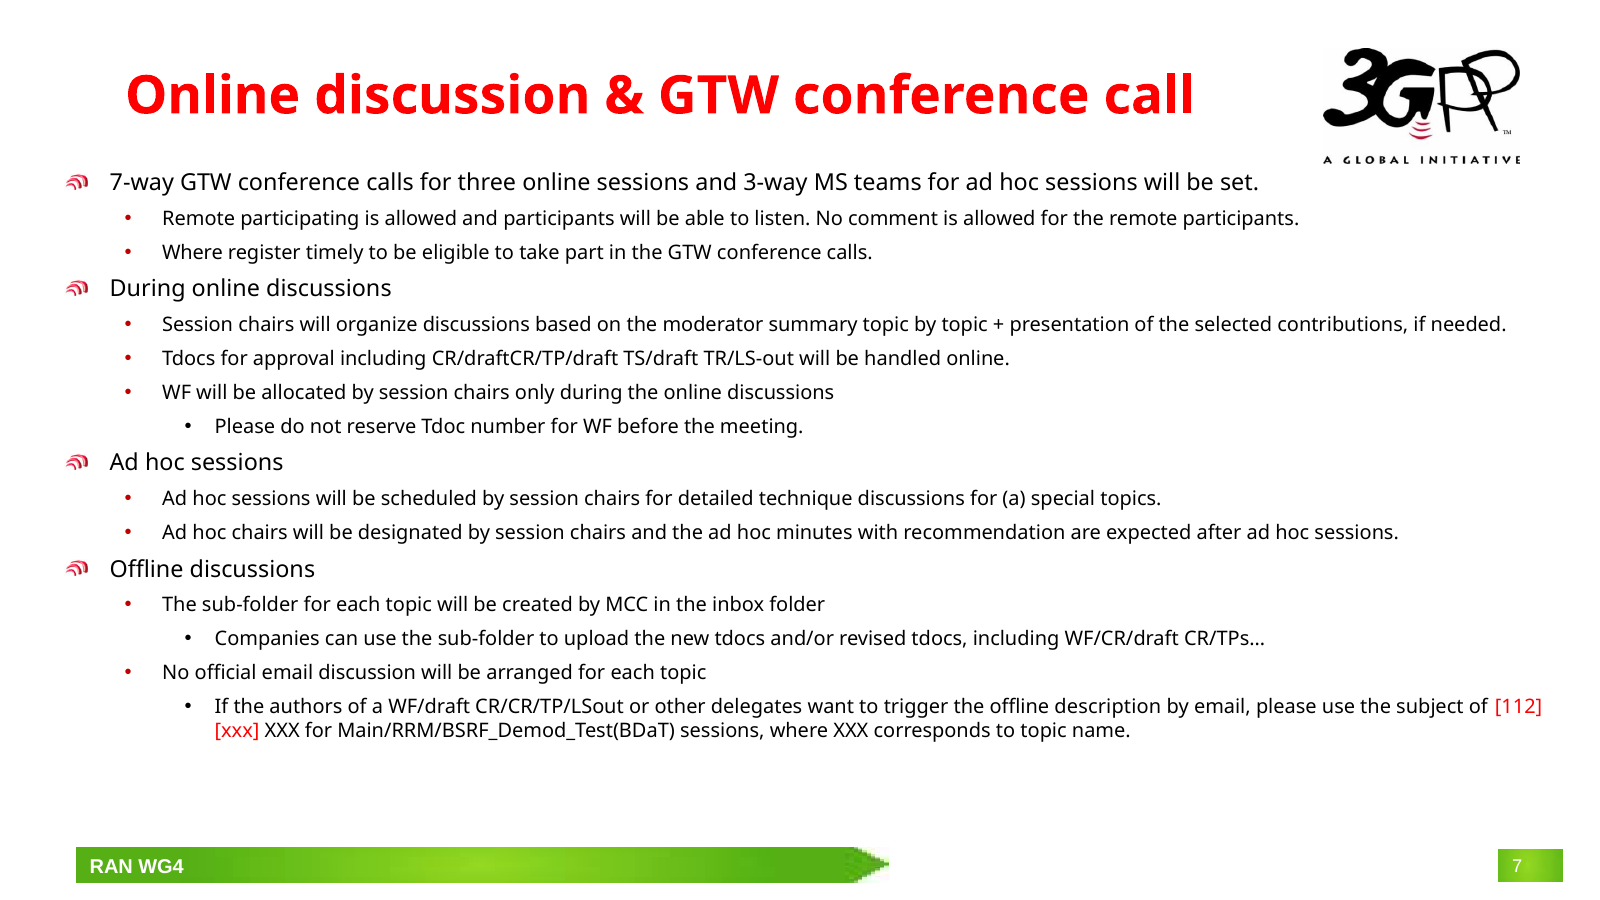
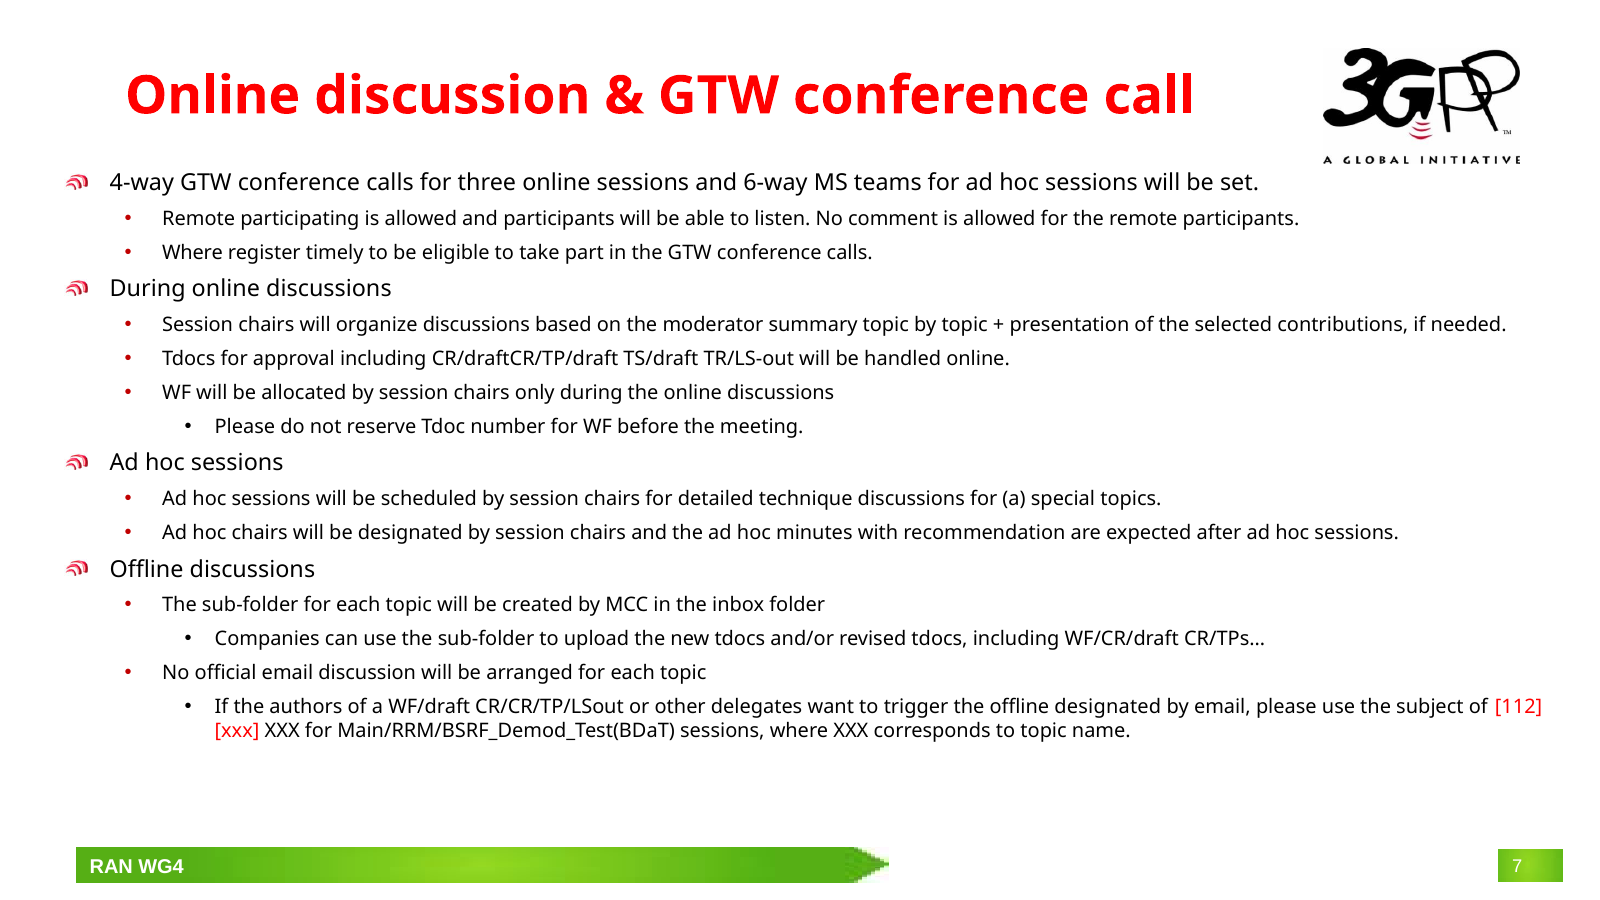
7-way: 7-way -> 4-way
3-way: 3-way -> 6-way
offline description: description -> designated
